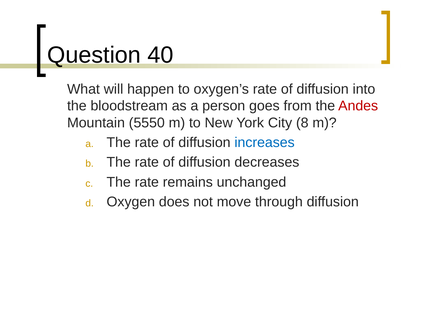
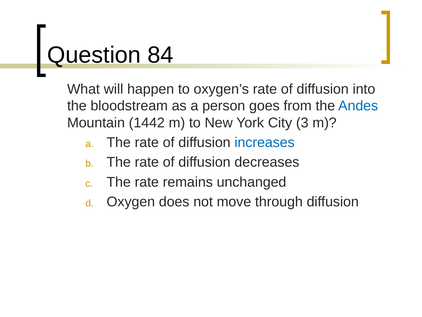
40: 40 -> 84
Andes colour: red -> blue
5550: 5550 -> 1442
8: 8 -> 3
